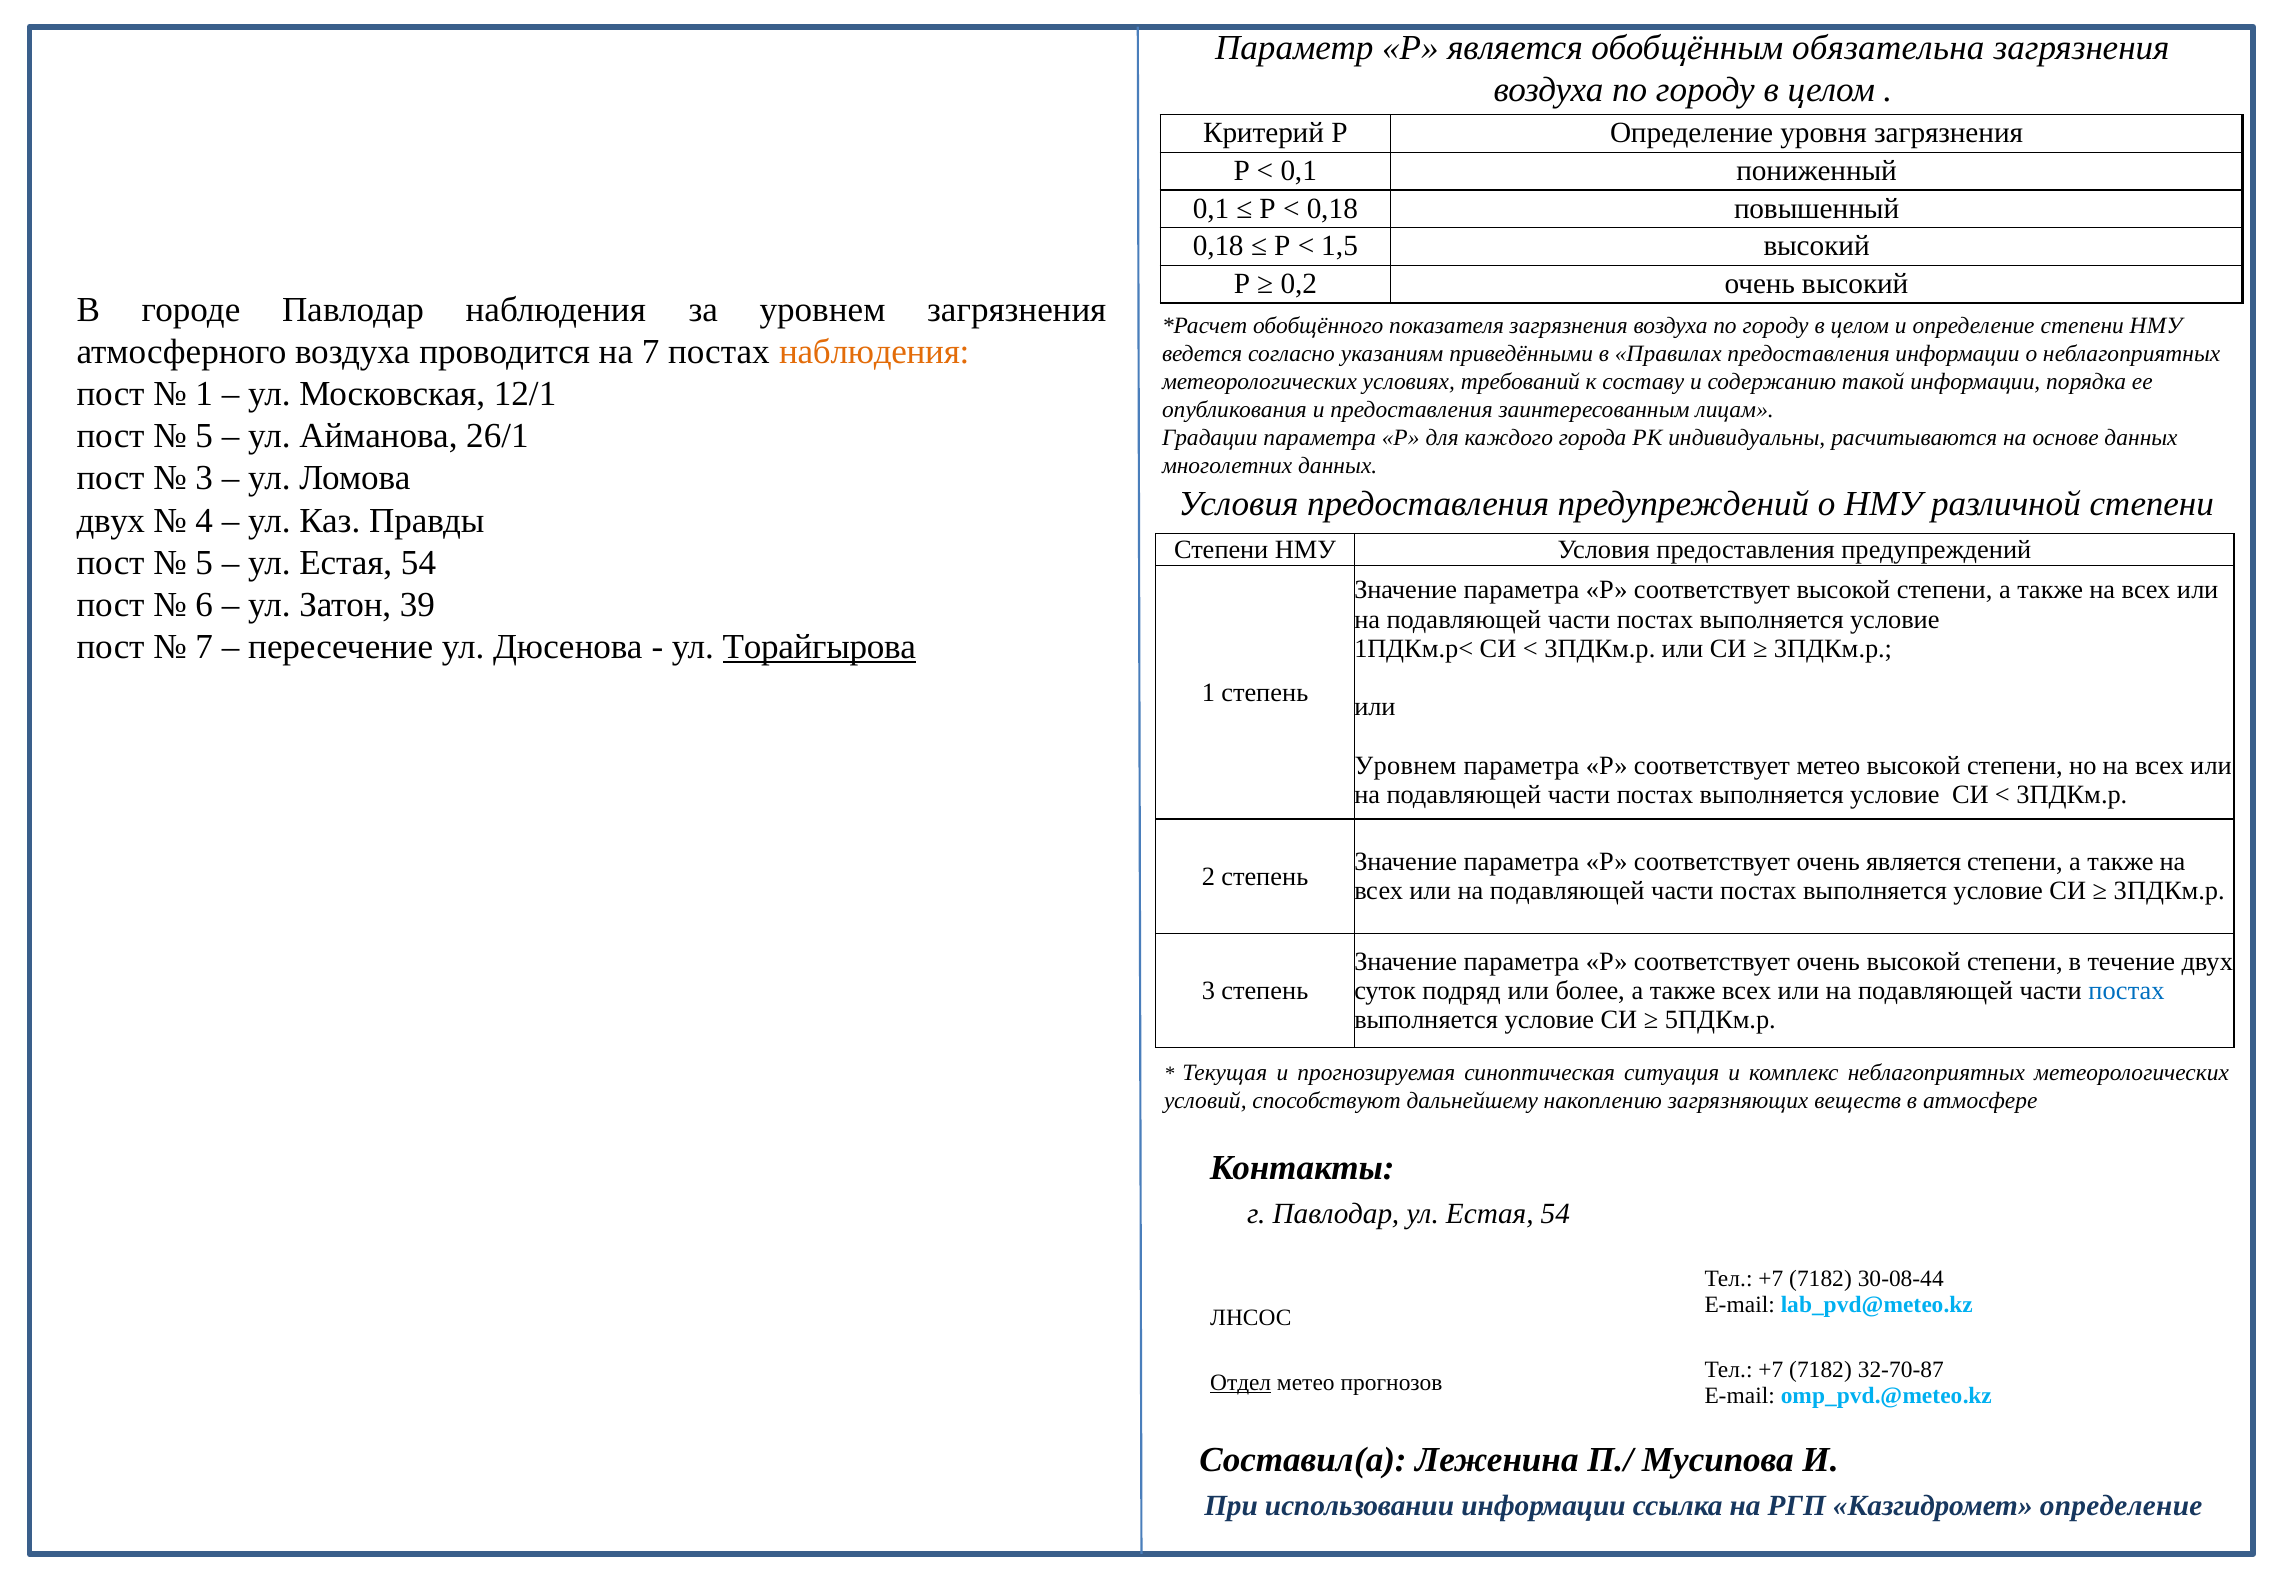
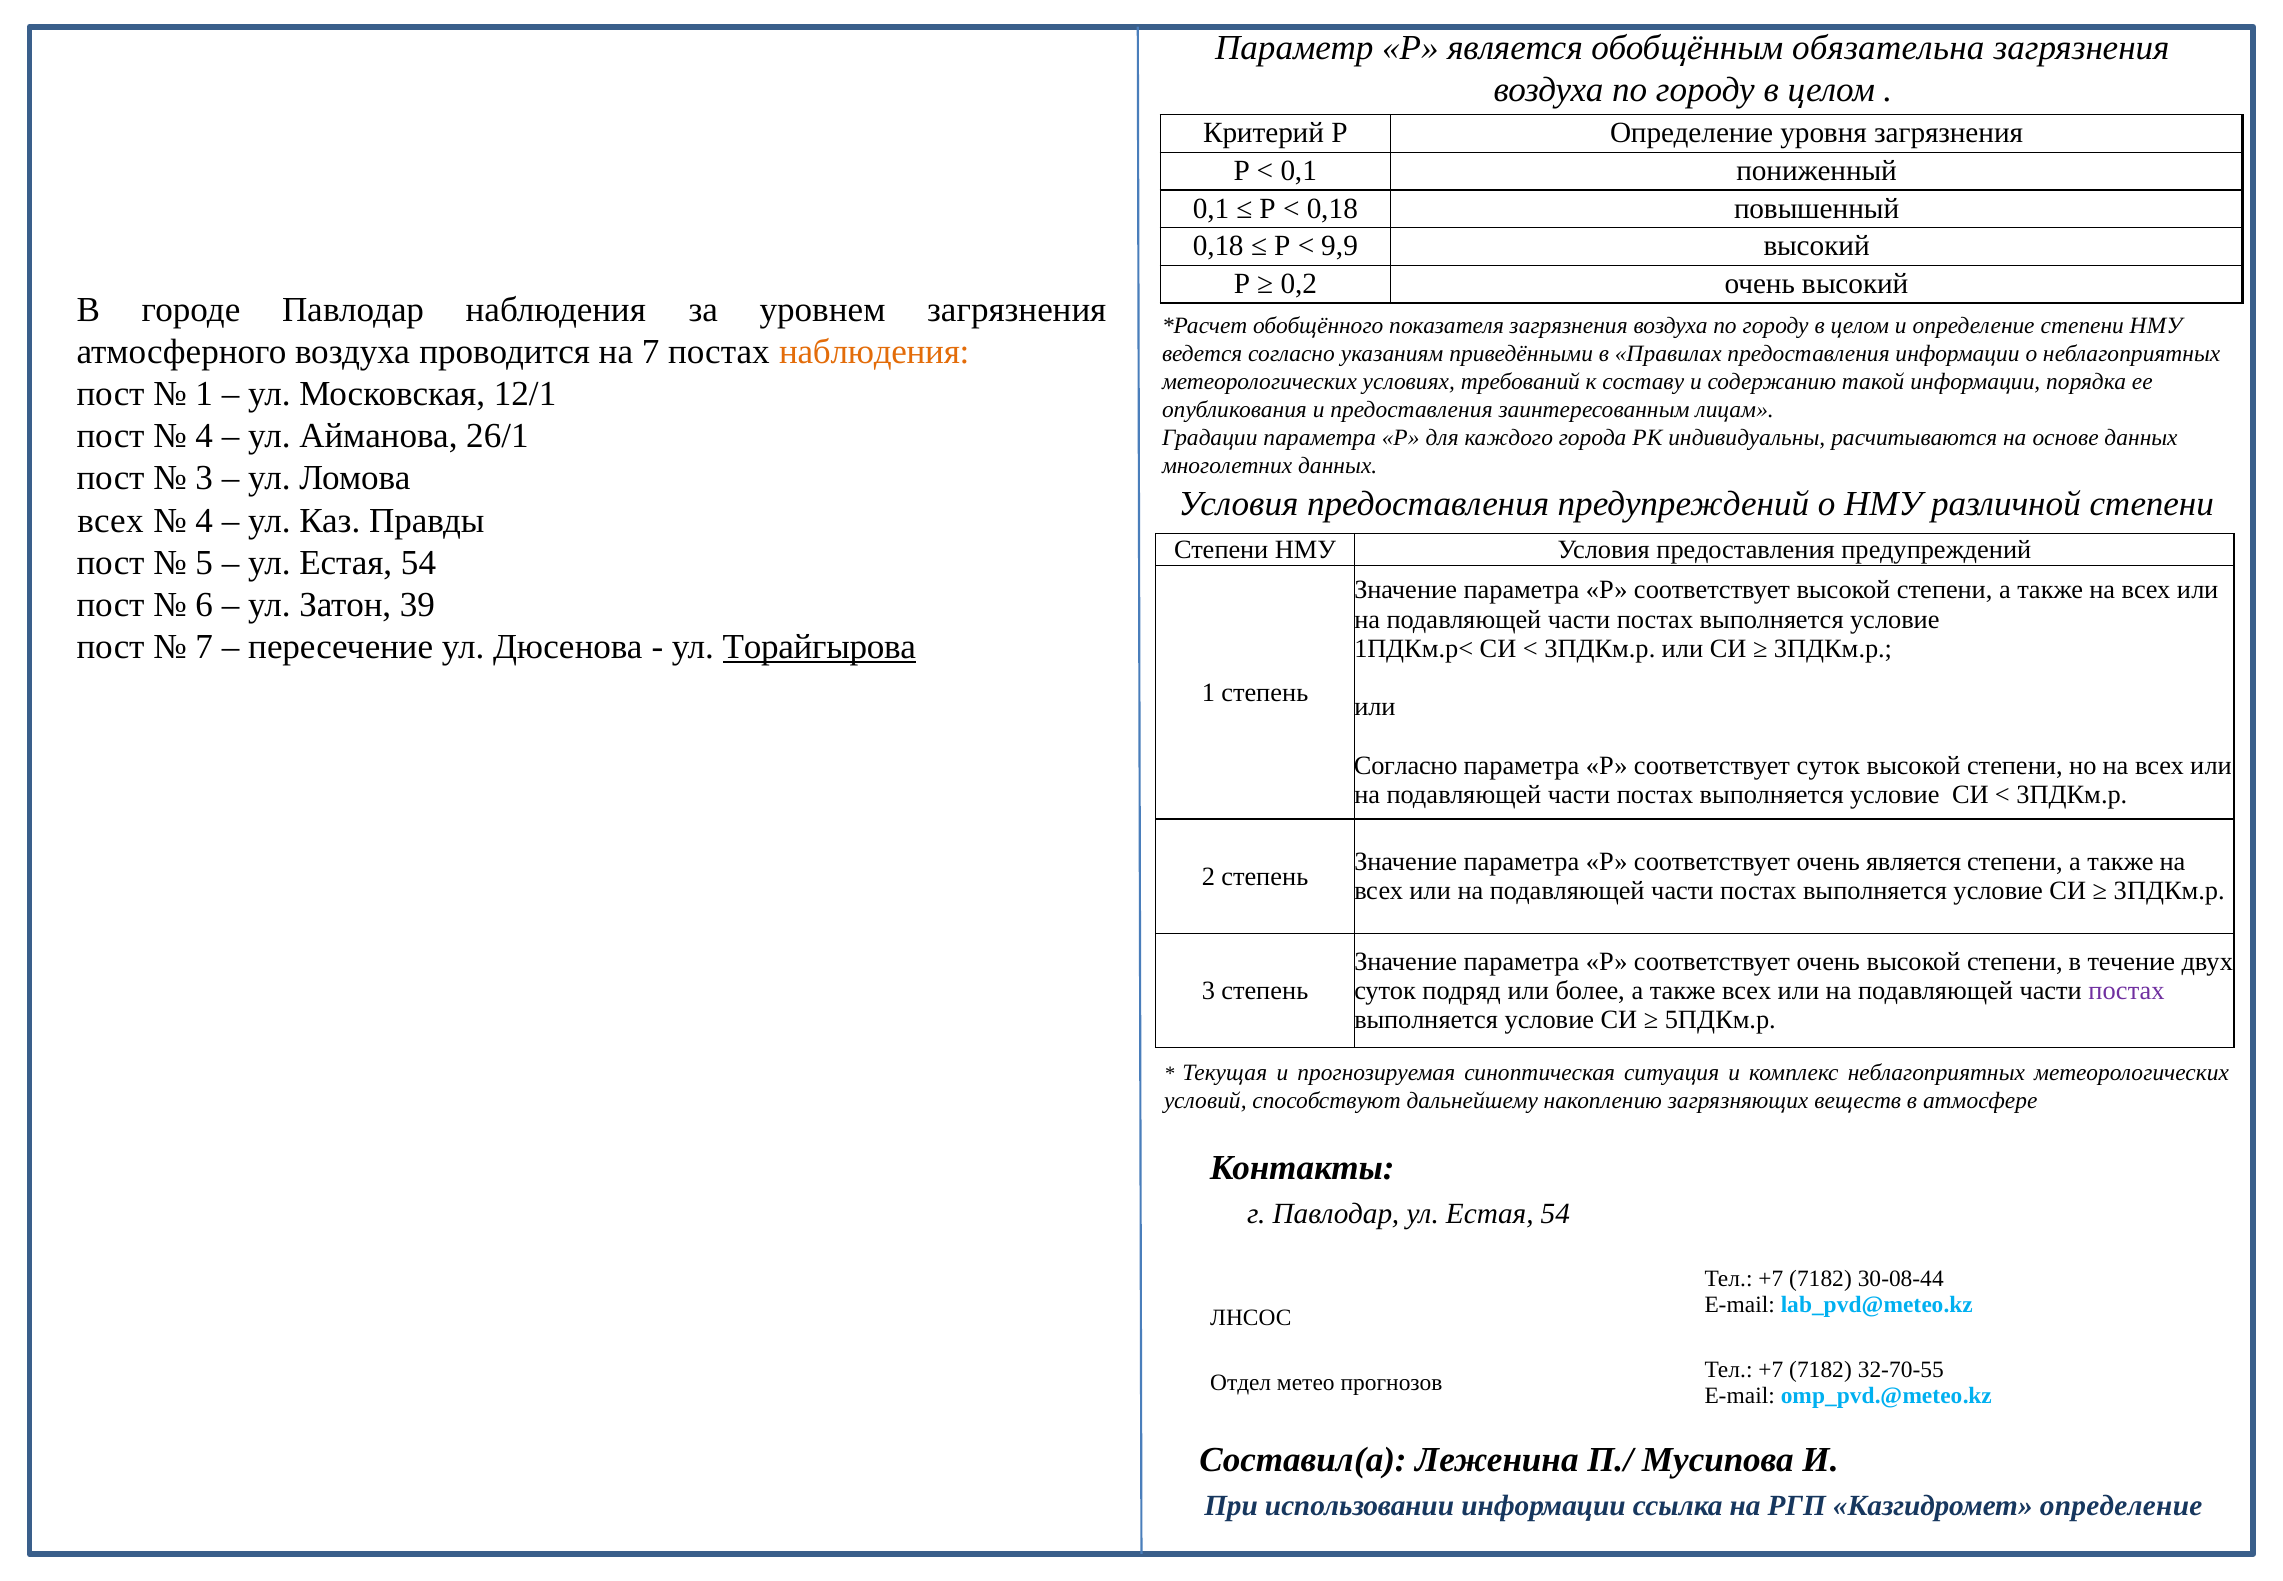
1,5: 1,5 -> 9,9
5 at (204, 436): 5 -> 4
двух at (111, 520): двух -> всех
Уровнем at (1405, 765): Уровнем -> Согласно
соответствует метео: метео -> суток
постах at (2126, 990) colour: blue -> purple
32-70-87: 32-70-87 -> 32-70-55
Отдел underline: present -> none
